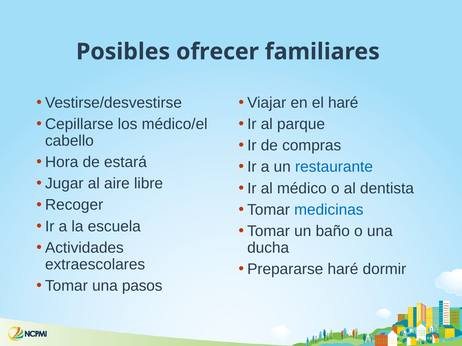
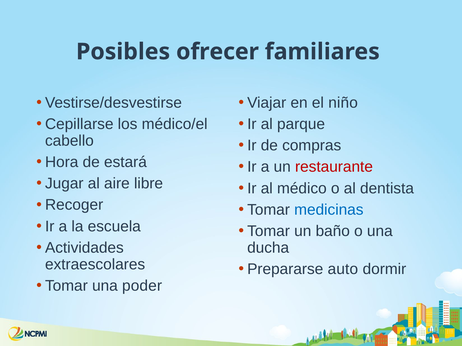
el haré: haré -> niño
restaurante colour: blue -> red
Prepararse haré: haré -> auto
pasos: pasos -> poder
